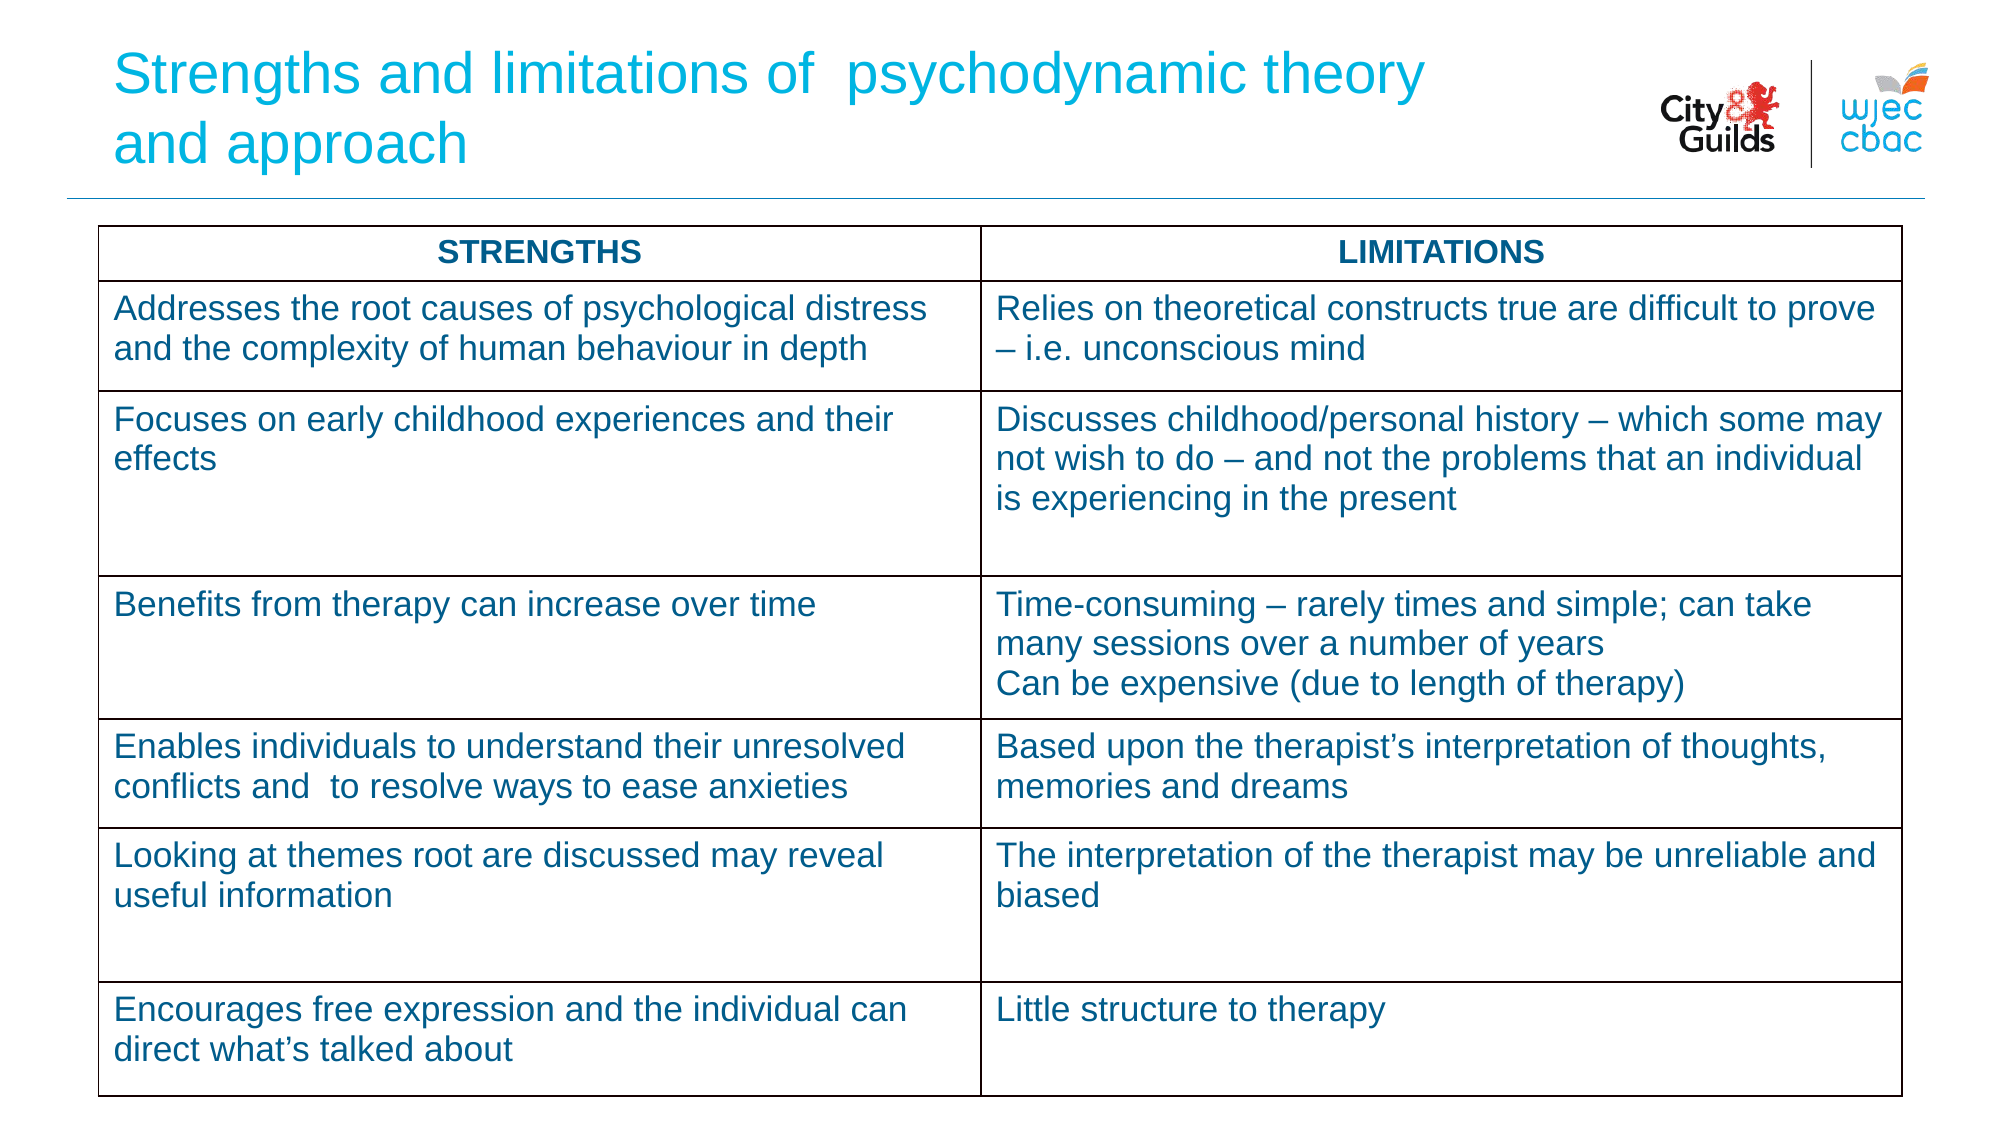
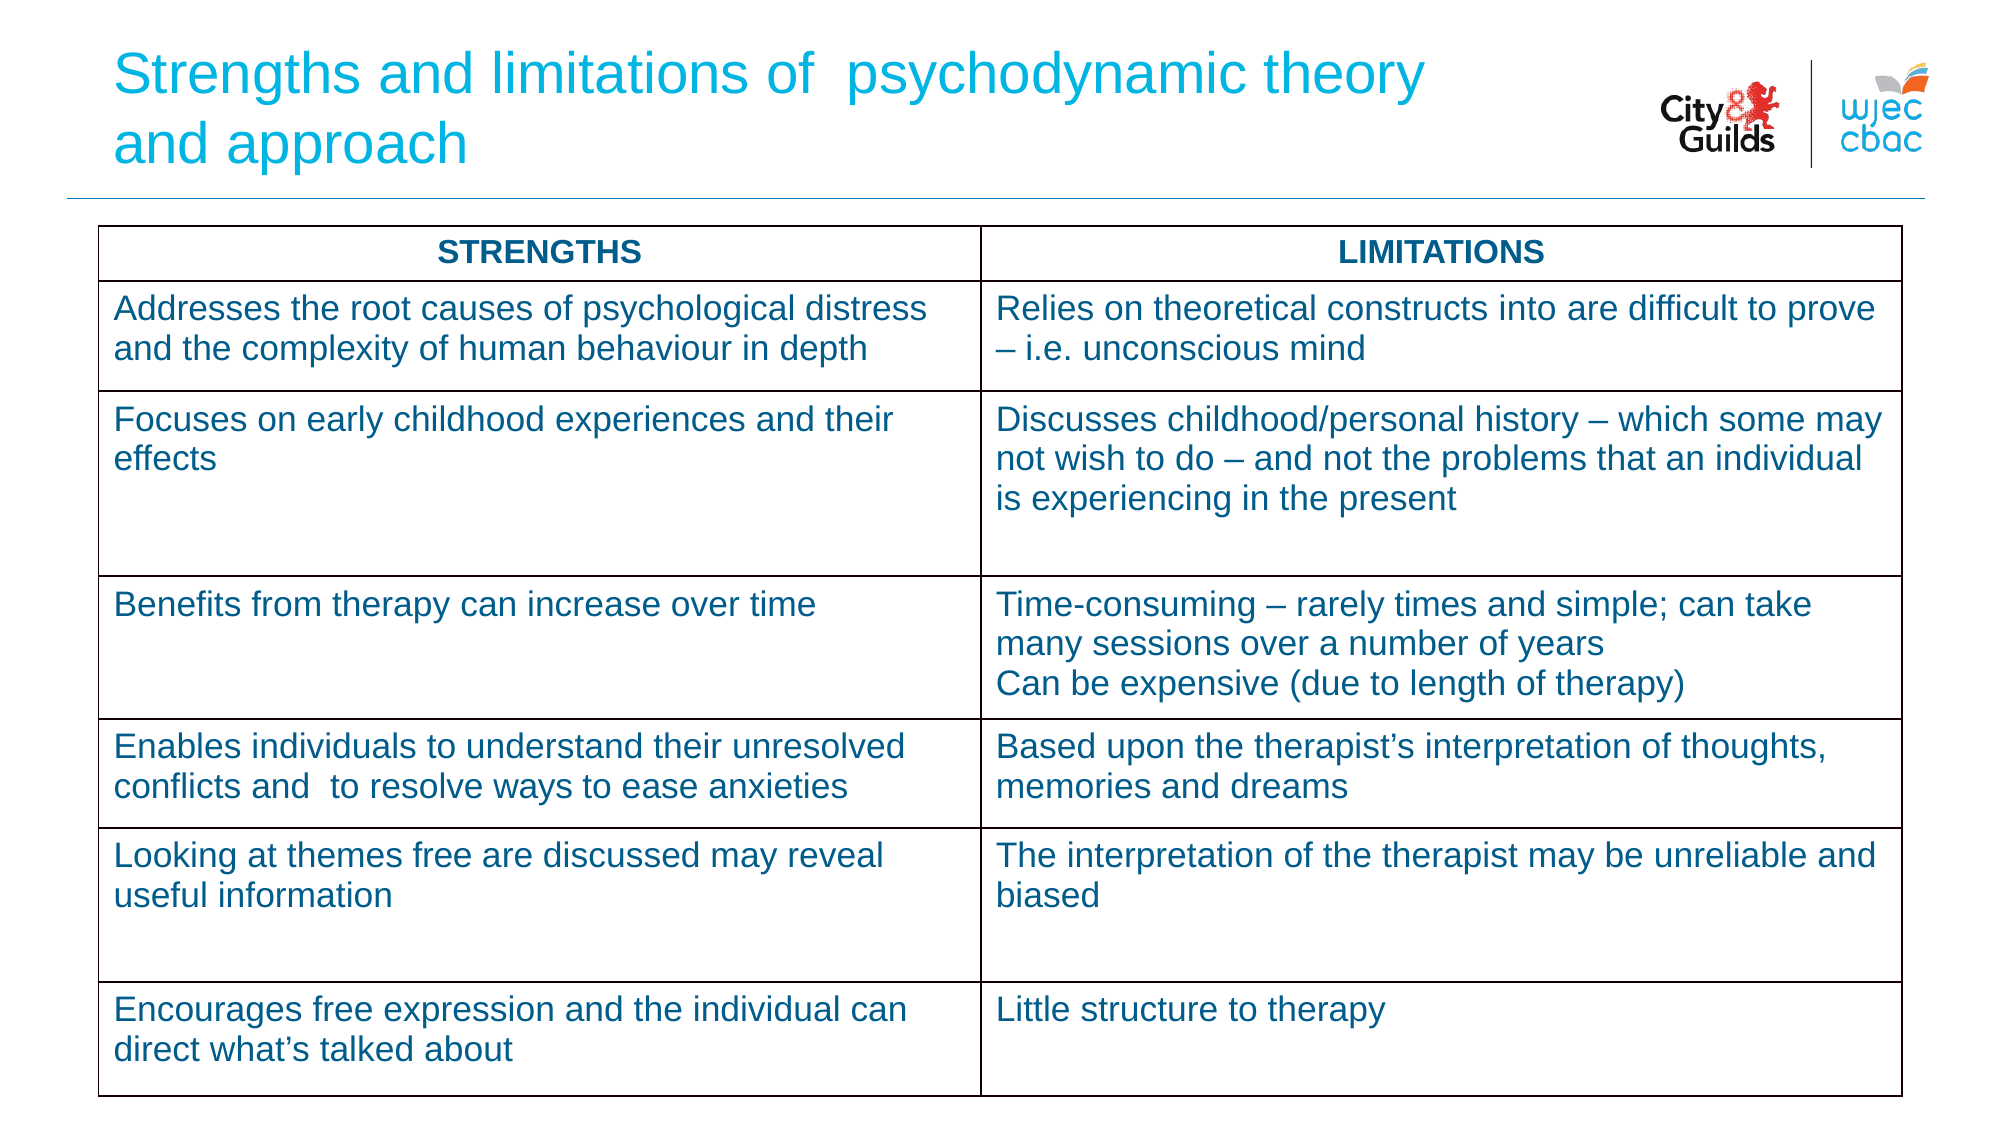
true: true -> into
themes root: root -> free
